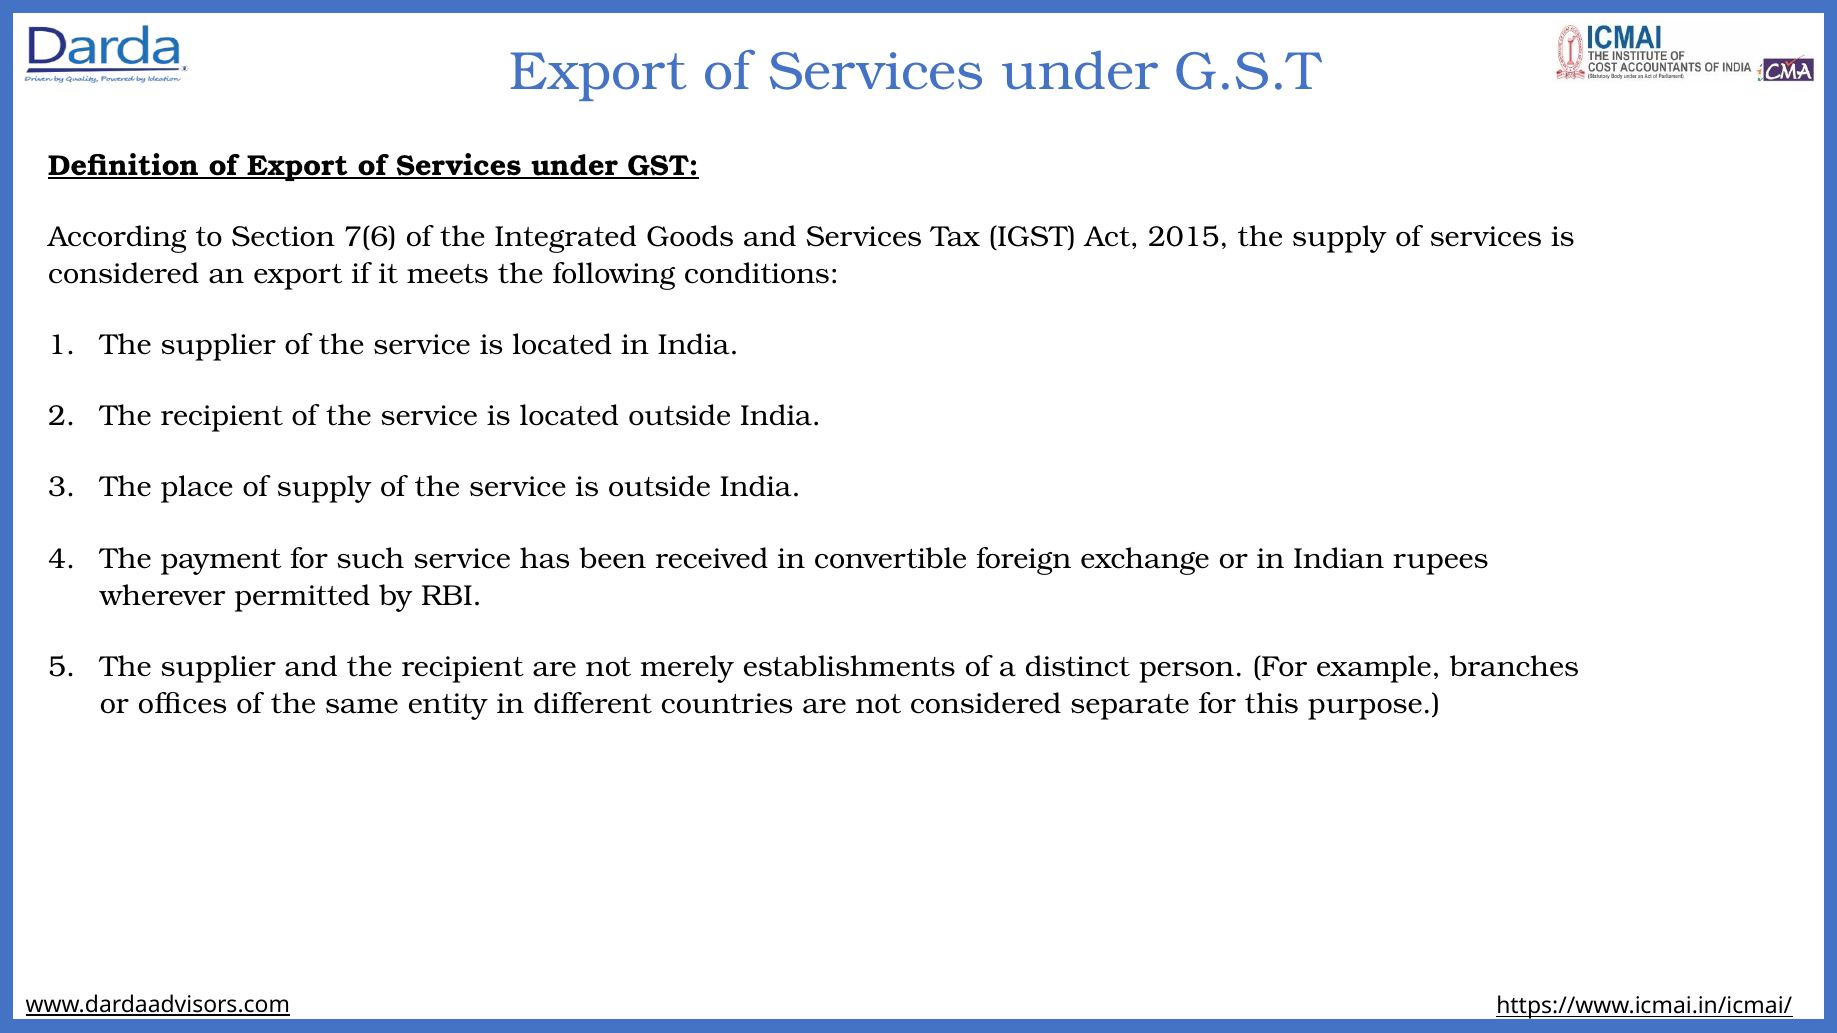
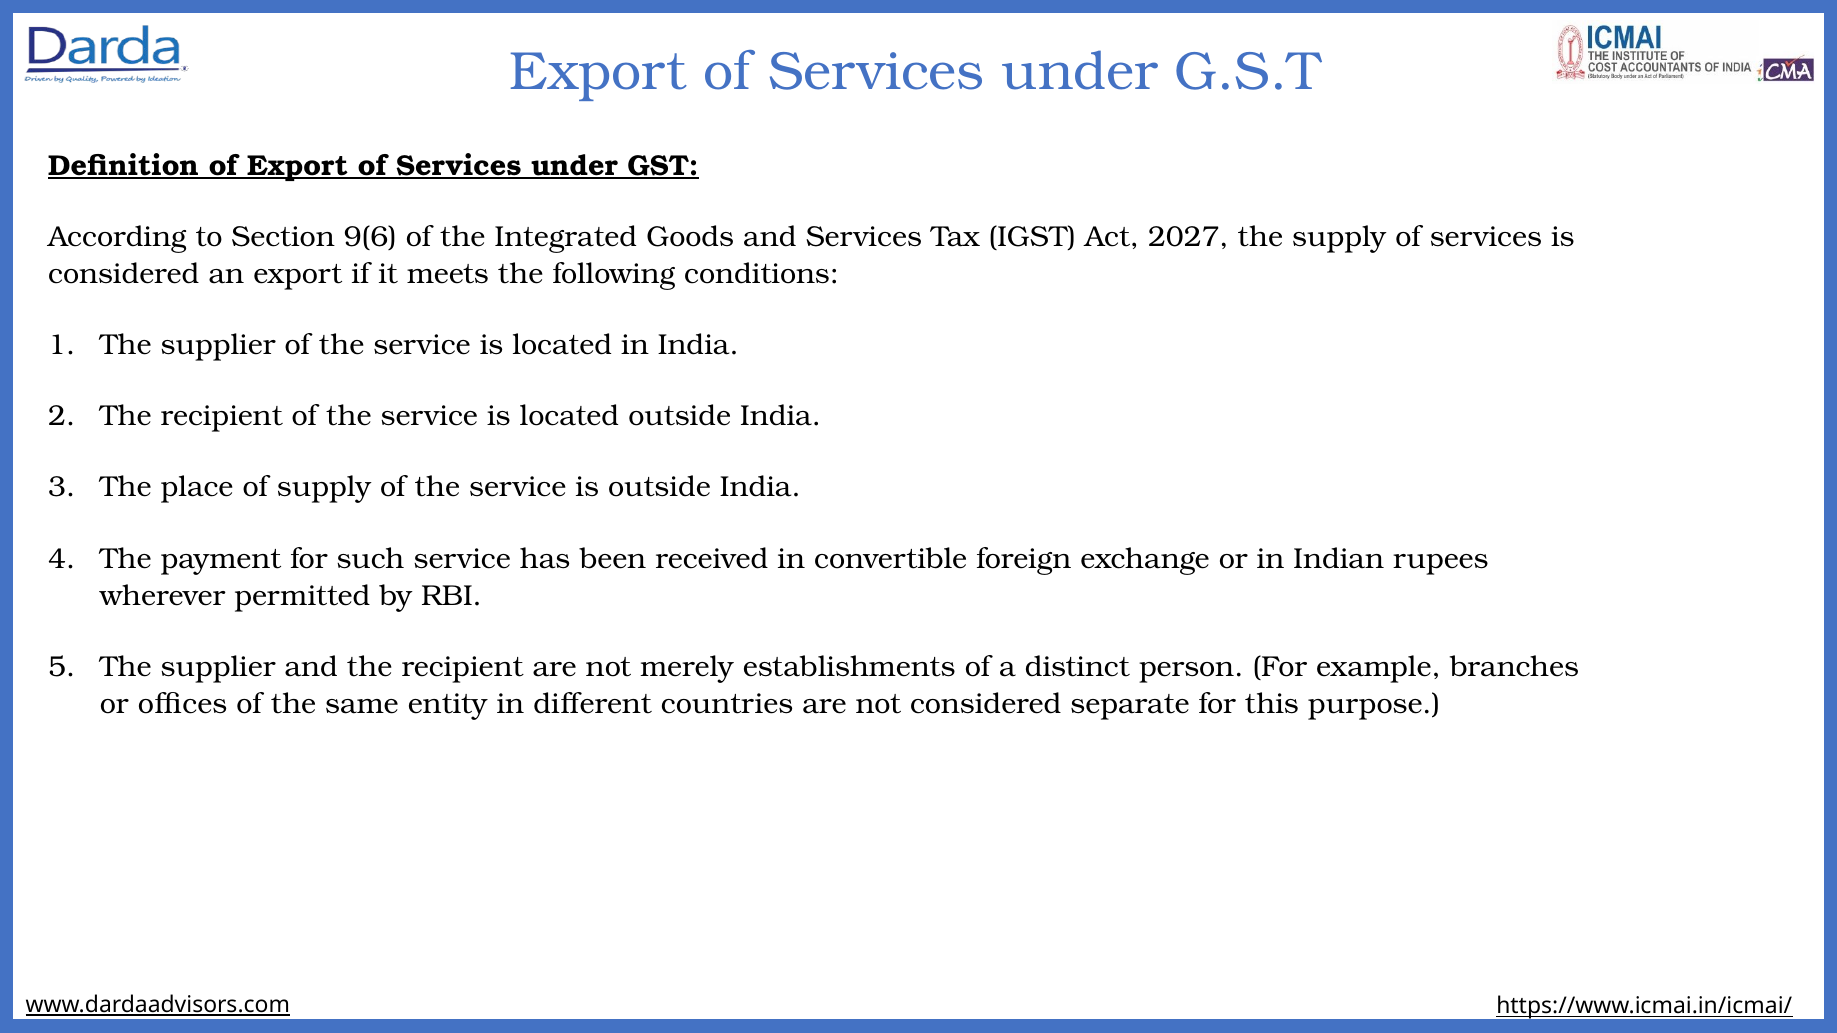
7(6: 7(6 -> 9(6
2015: 2015 -> 2027
